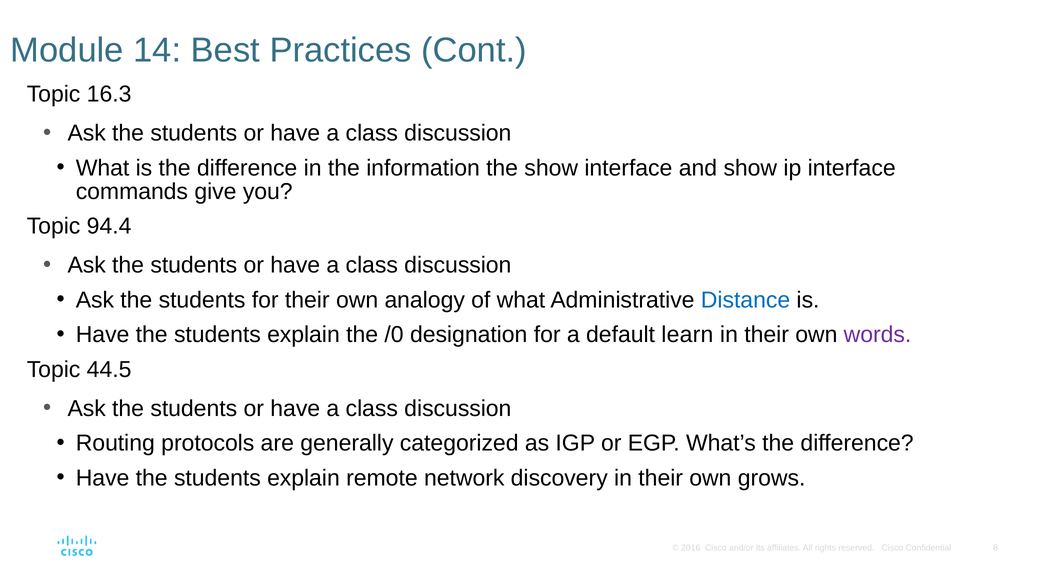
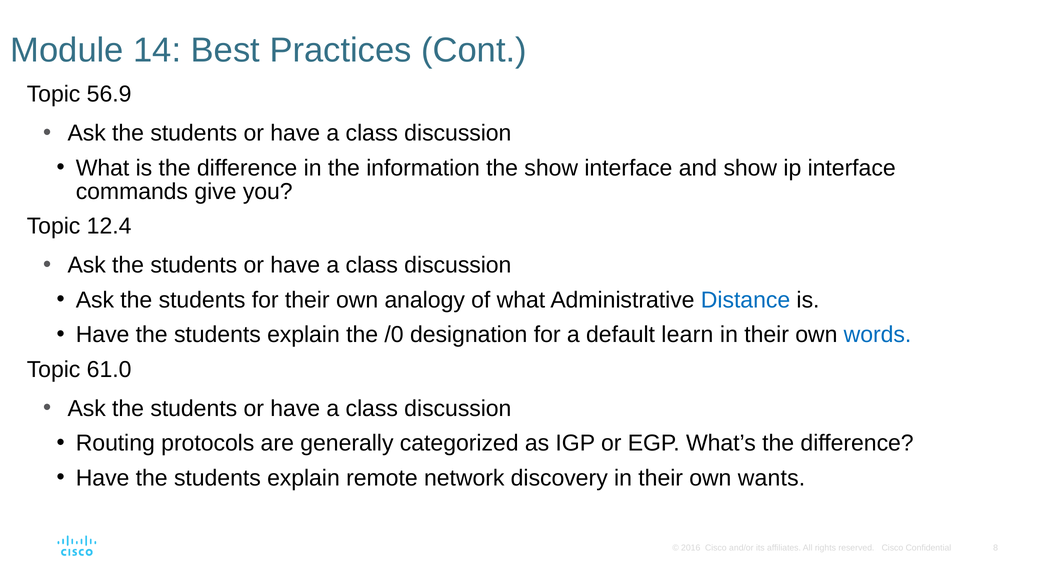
16.3: 16.3 -> 56.9
94.4: 94.4 -> 12.4
words colour: purple -> blue
44.5: 44.5 -> 61.0
grows: grows -> wants
